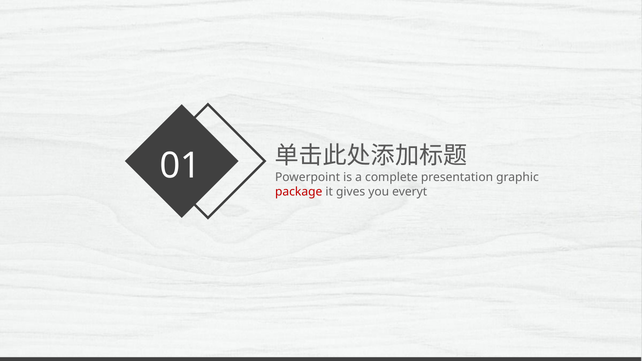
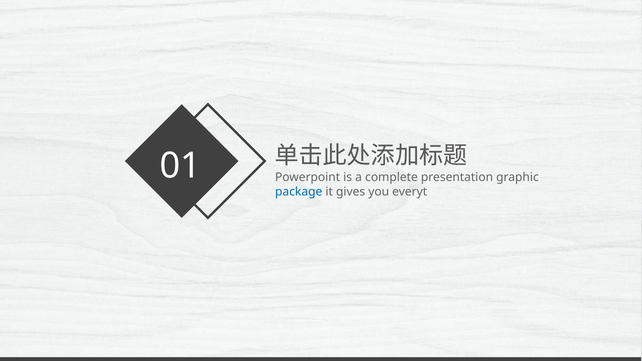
package colour: red -> blue
